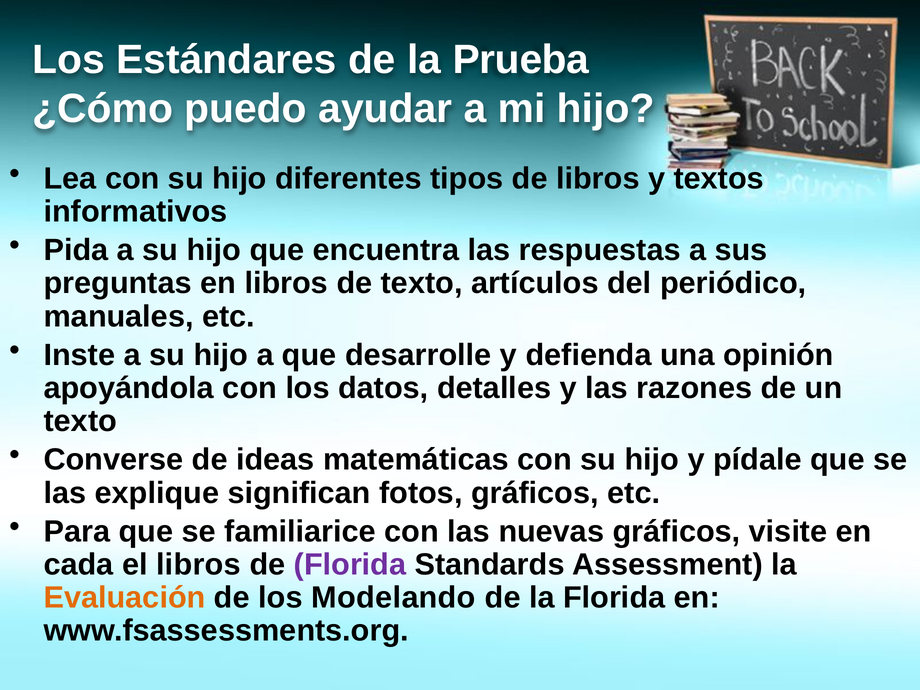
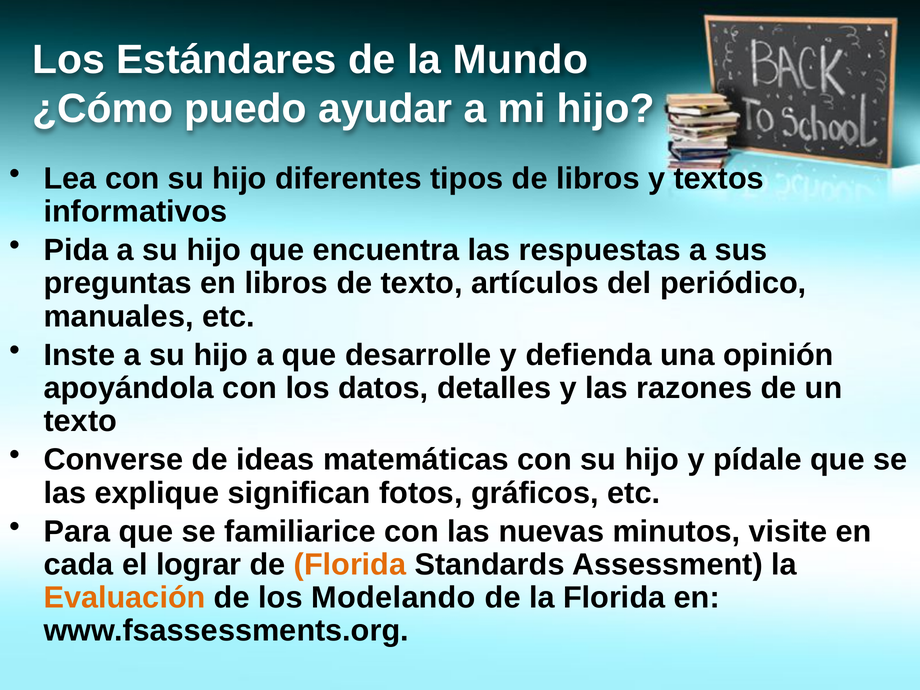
Prueba: Prueba -> Mundo
nuevas gráficos: gráficos -> minutos
el libros: libros -> lograr
Florida at (350, 565) colour: purple -> orange
